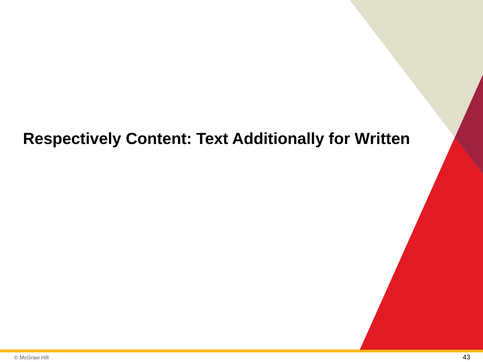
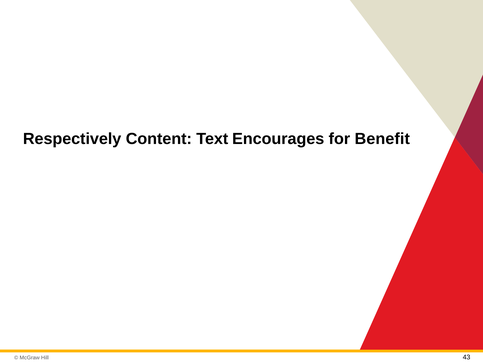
Additionally: Additionally -> Encourages
Written: Written -> Benefit
